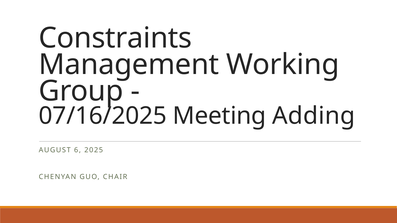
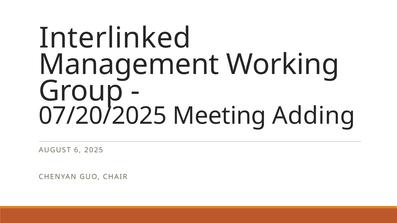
Constraints: Constraints -> Interlinked
07/16/2025: 07/16/2025 -> 07/20/2025
